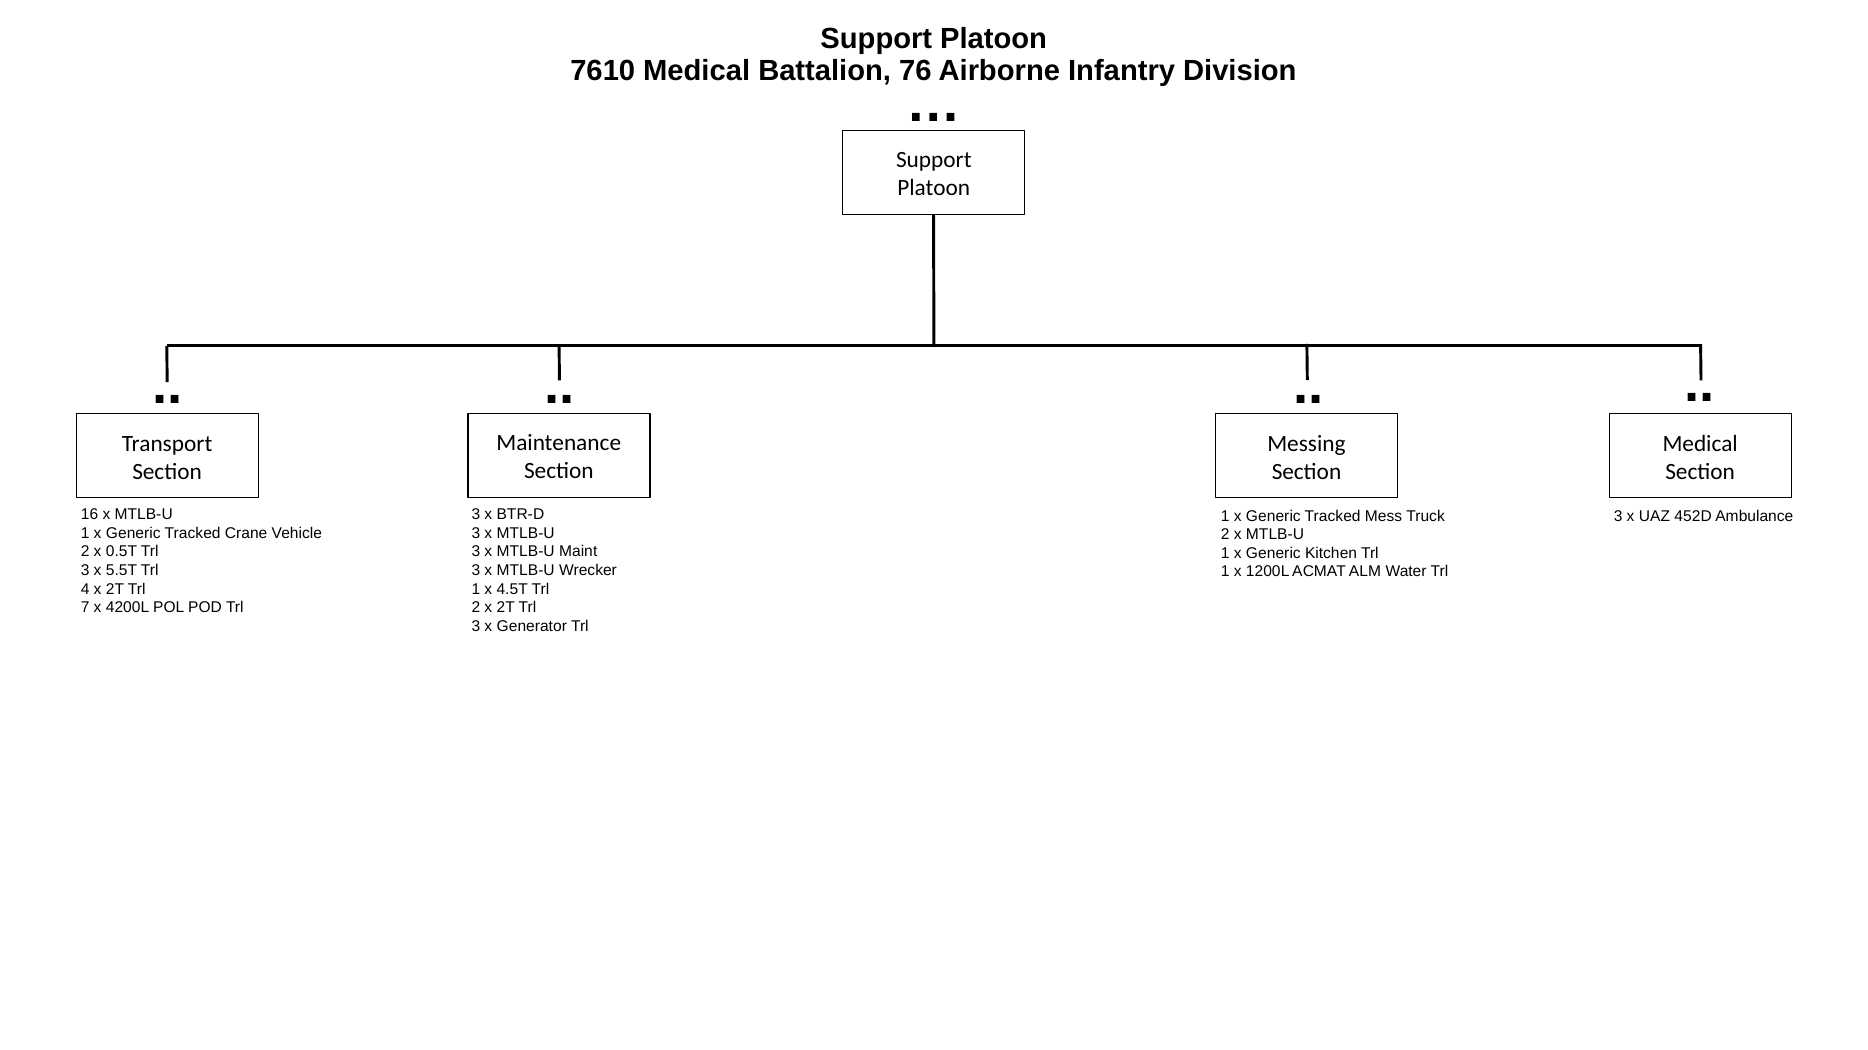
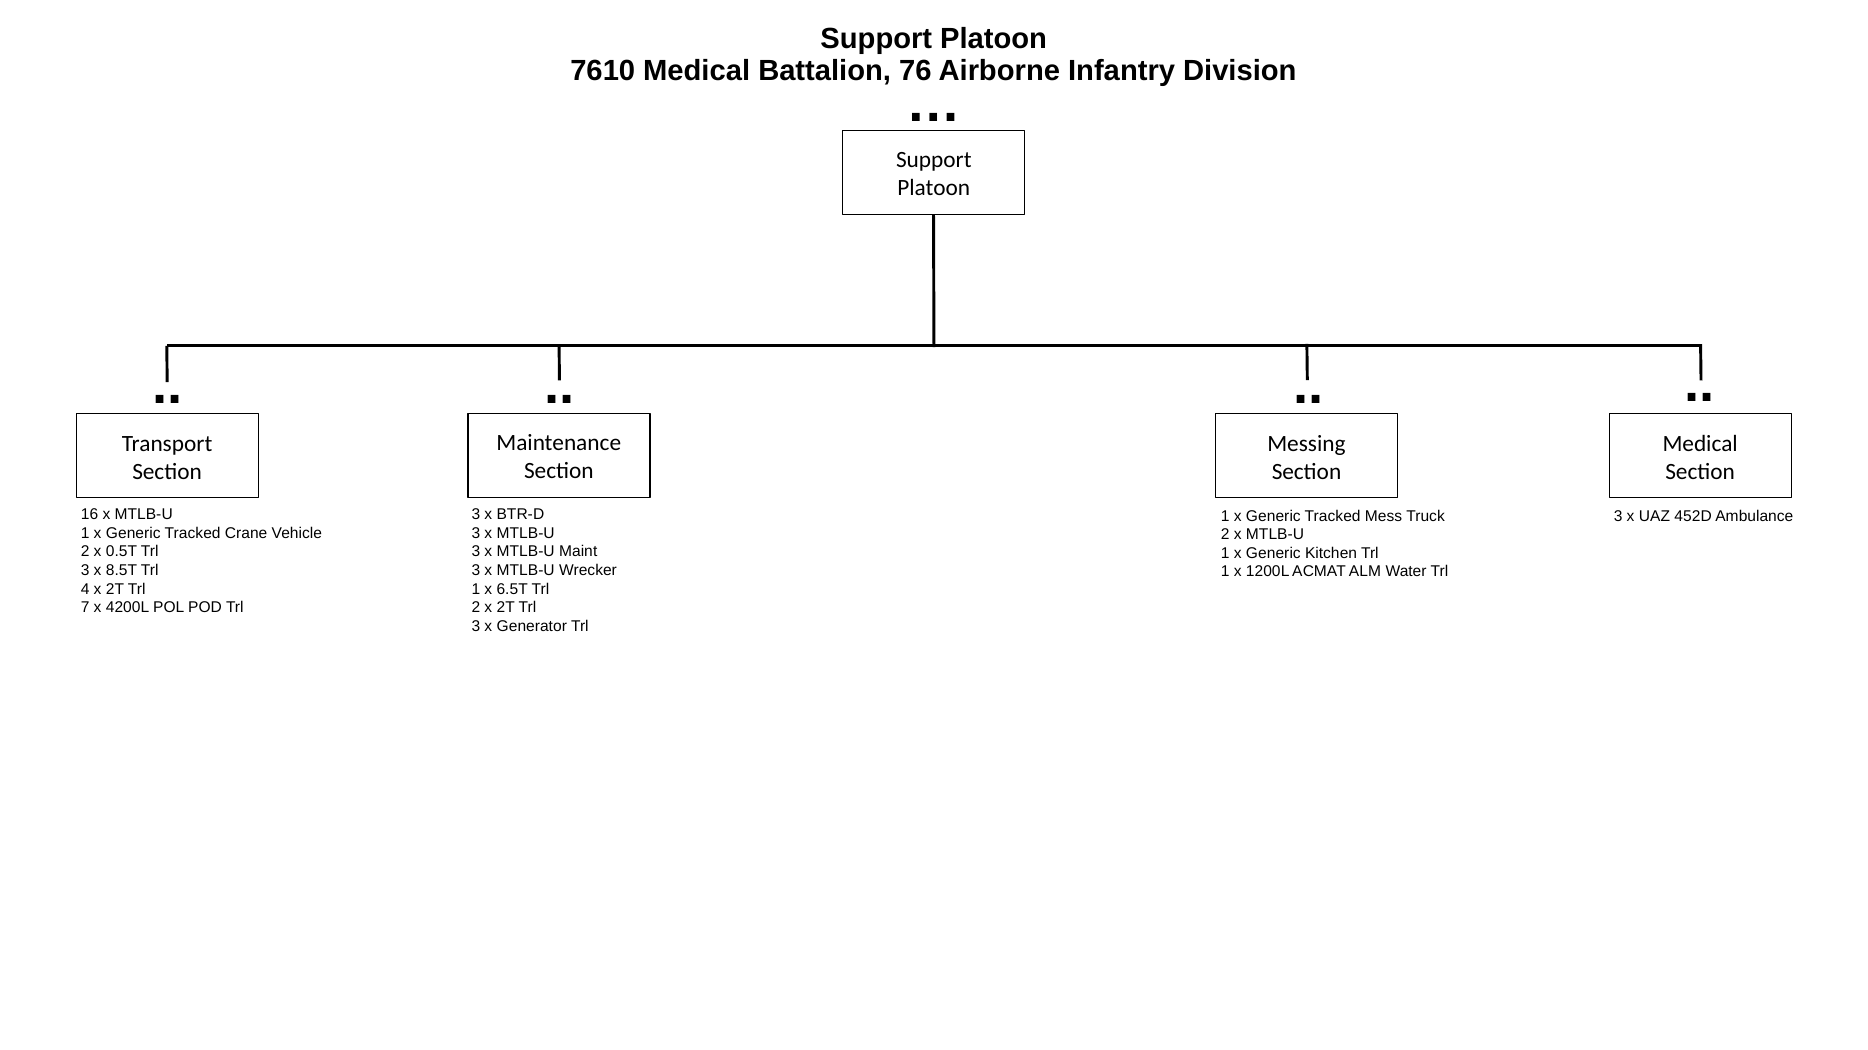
5.5T: 5.5T -> 8.5T
4.5T: 4.5T -> 6.5T
